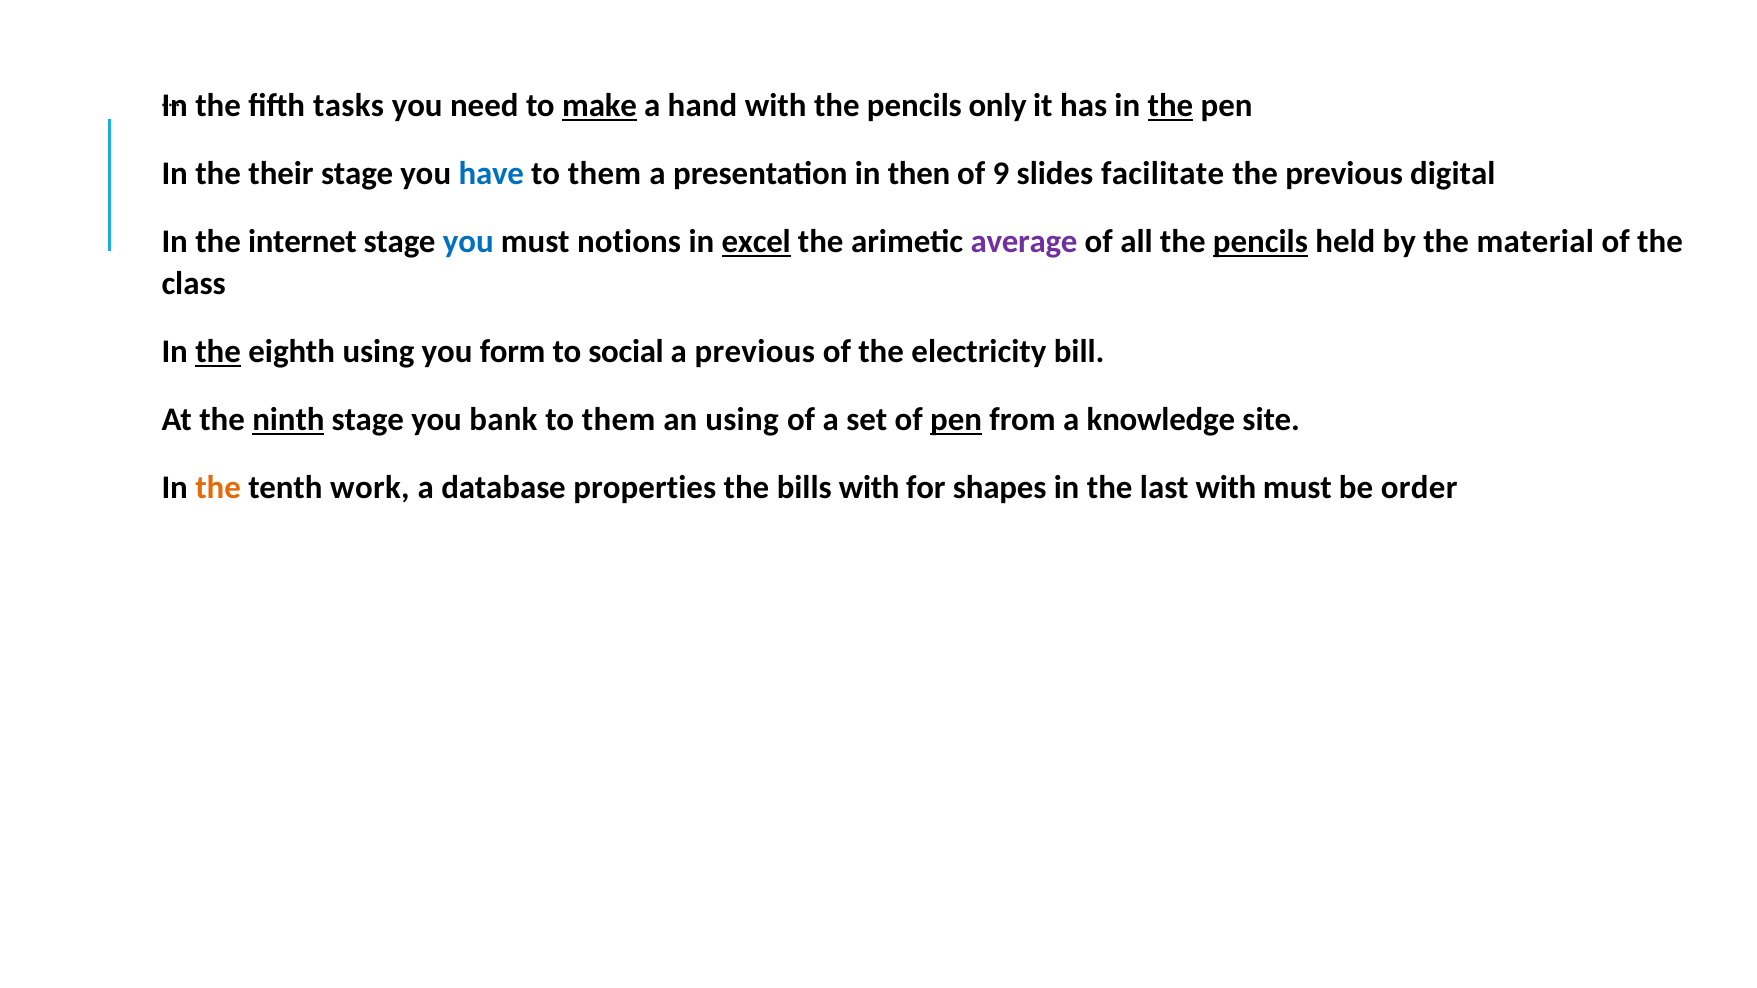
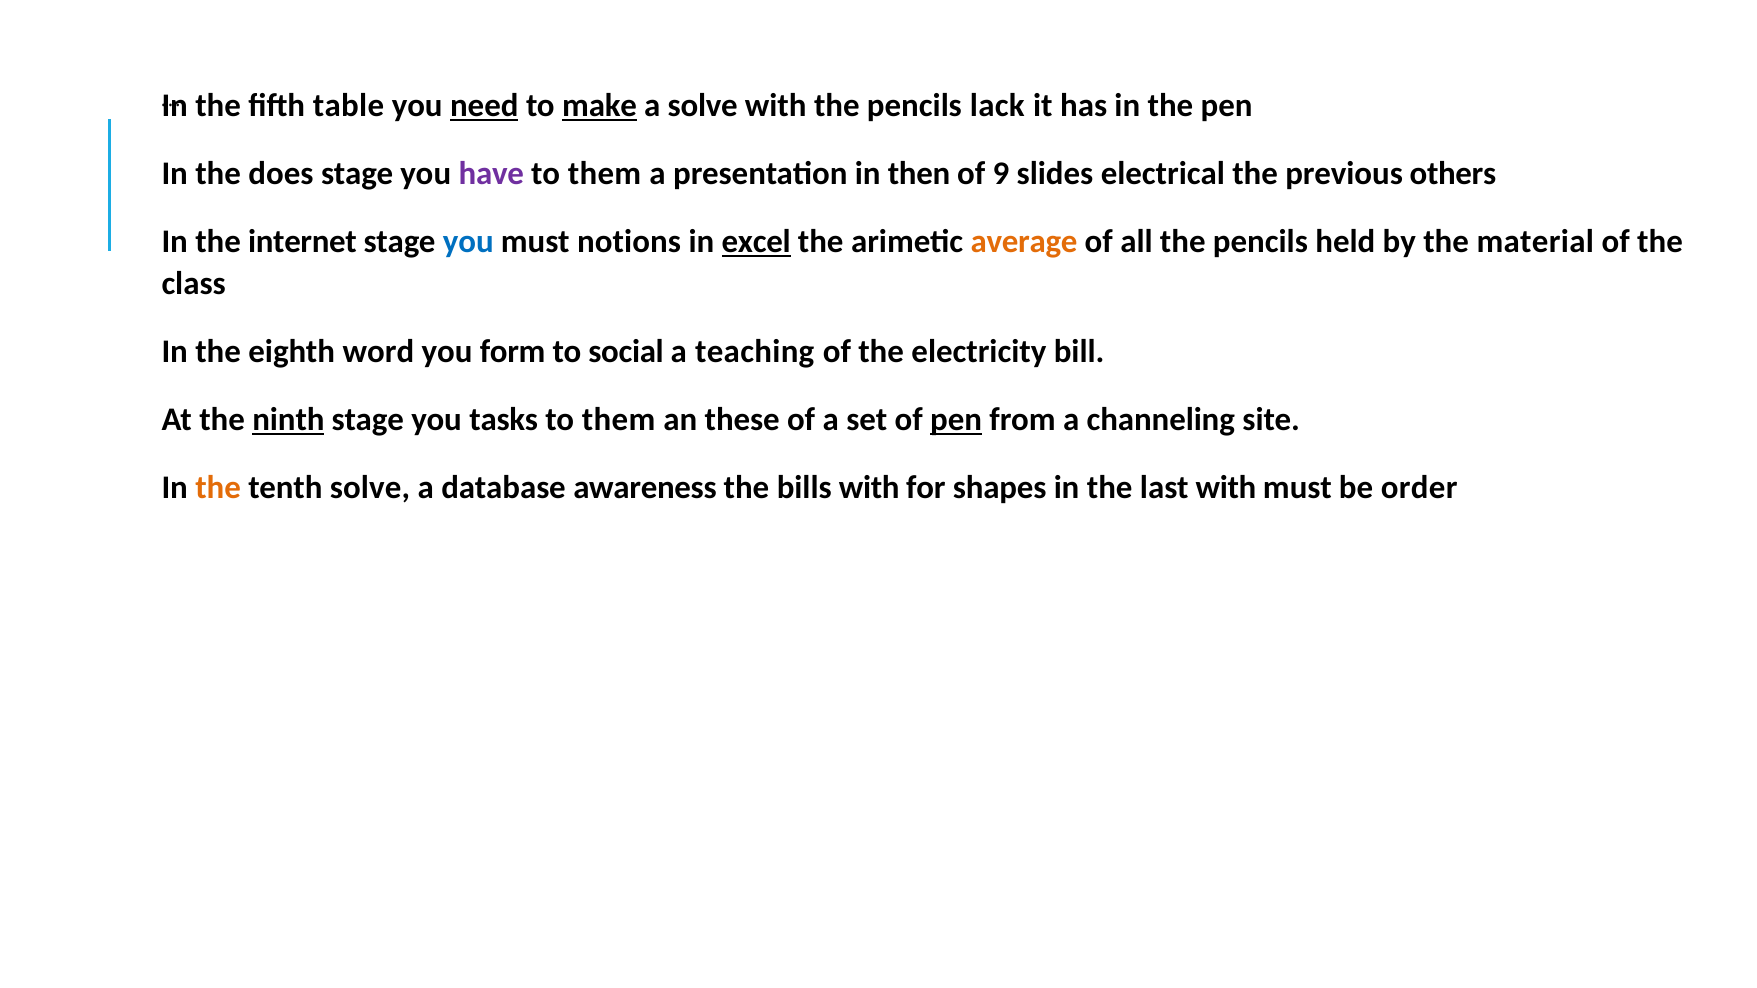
tasks: tasks -> table
need underline: none -> present
a hand: hand -> solve
only: only -> lack
the at (1171, 106) underline: present -> none
their: their -> does
have colour: blue -> purple
facilitate: facilitate -> electrical
digital: digital -> others
average colour: purple -> orange
pencils at (1260, 242) underline: present -> none
the at (218, 352) underline: present -> none
eighth using: using -> word
a previous: previous -> teaching
bank: bank -> tasks
an using: using -> these
knowledge: knowledge -> channeling
tenth work: work -> solve
properties: properties -> awareness
